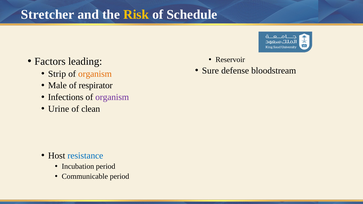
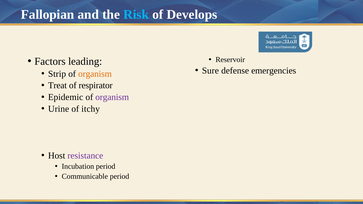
Stretcher: Stretcher -> Fallopian
Risk colour: yellow -> light blue
Schedule: Schedule -> Develops
bloodstream: bloodstream -> emergencies
Male: Male -> Treat
Infections: Infections -> Epidemic
clean: clean -> itchy
resistance colour: blue -> purple
